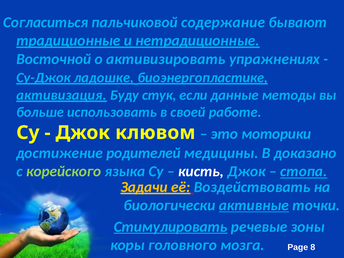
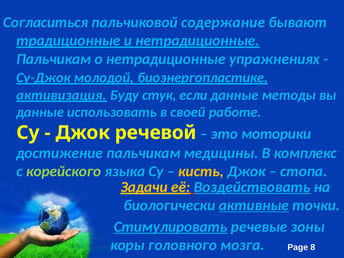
Восточной at (54, 59): Восточной -> Пальчикам
о активизировать: активизировать -> нетрадиционные
ладошке: ладошке -> молодой
больше at (40, 112): больше -> данные
клювом: клювом -> речевой
достижение родителей: родителей -> пальчикам
доказано: доказано -> комплекс
кисть colour: white -> yellow
стопа underline: present -> none
Воздействовать underline: none -> present
